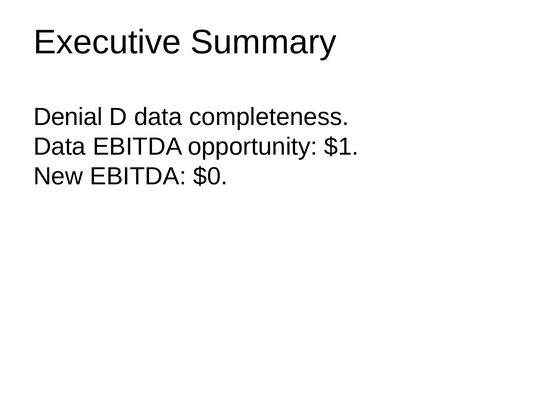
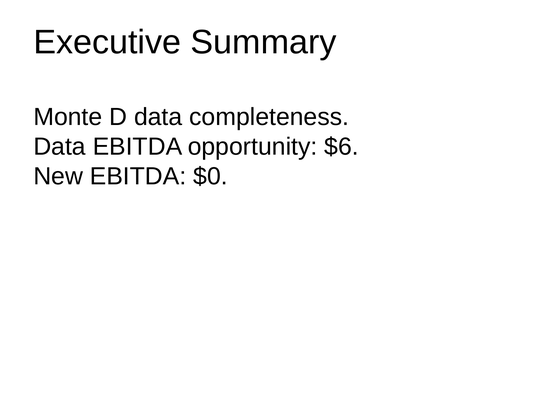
Denial: Denial -> Monte
$1: $1 -> $6
